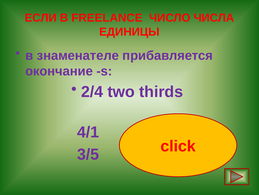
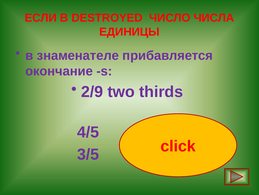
FREELANCE: FREELANCE -> DESTROYED
2/4: 2/4 -> 2/9
4/1: 4/1 -> 4/5
